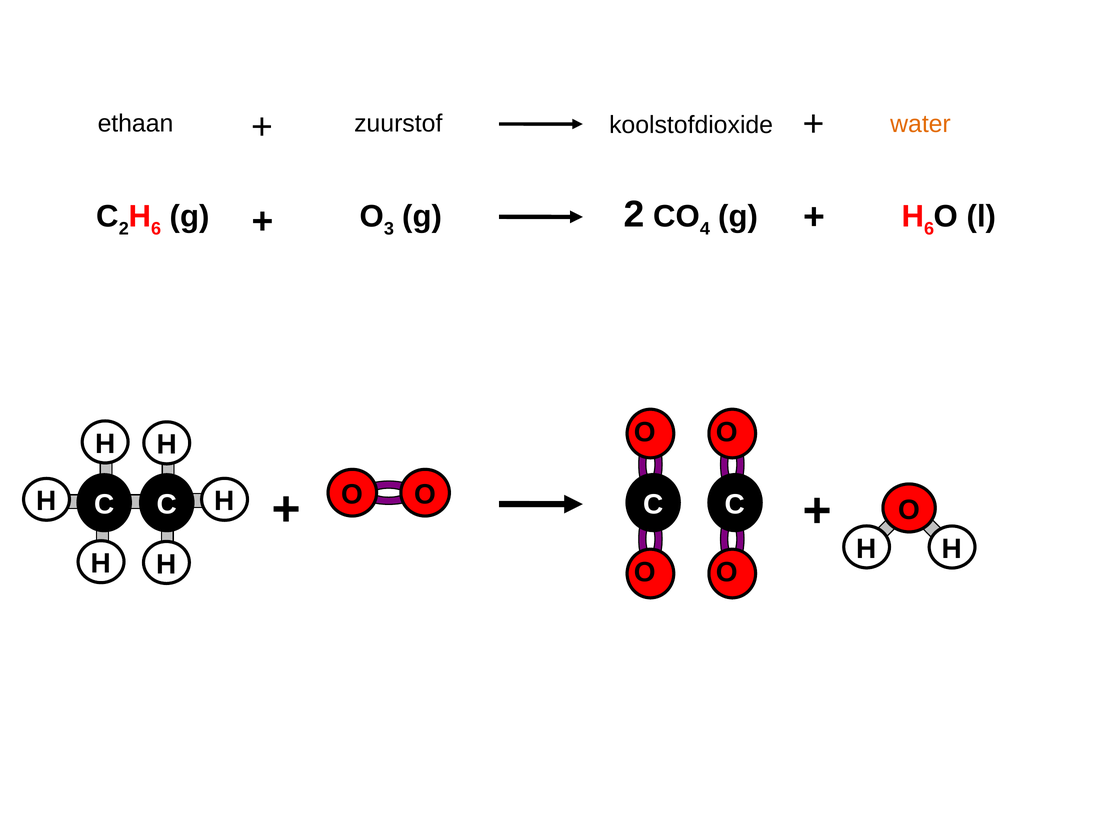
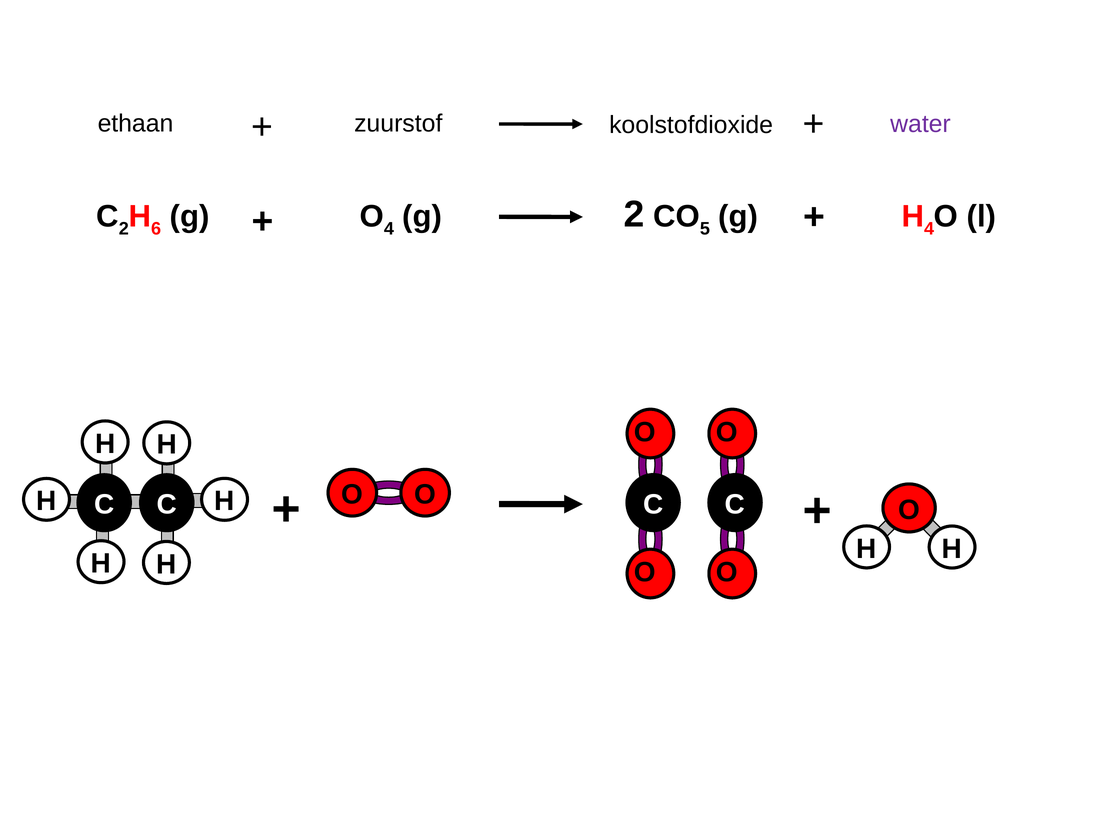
water colour: orange -> purple
O 3: 3 -> 4
4: 4 -> 5
3 H 6: 6 -> 4
